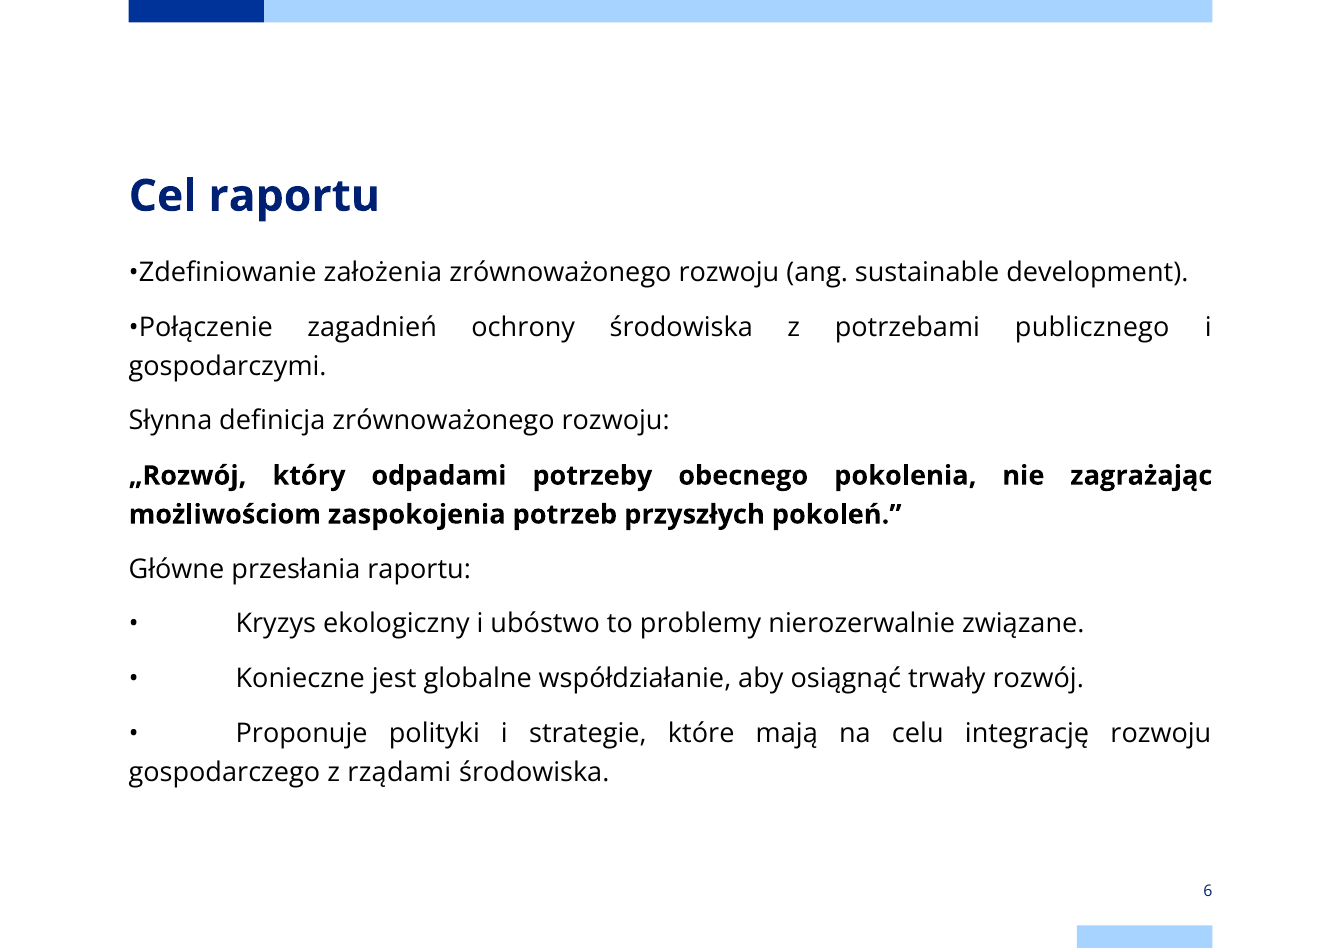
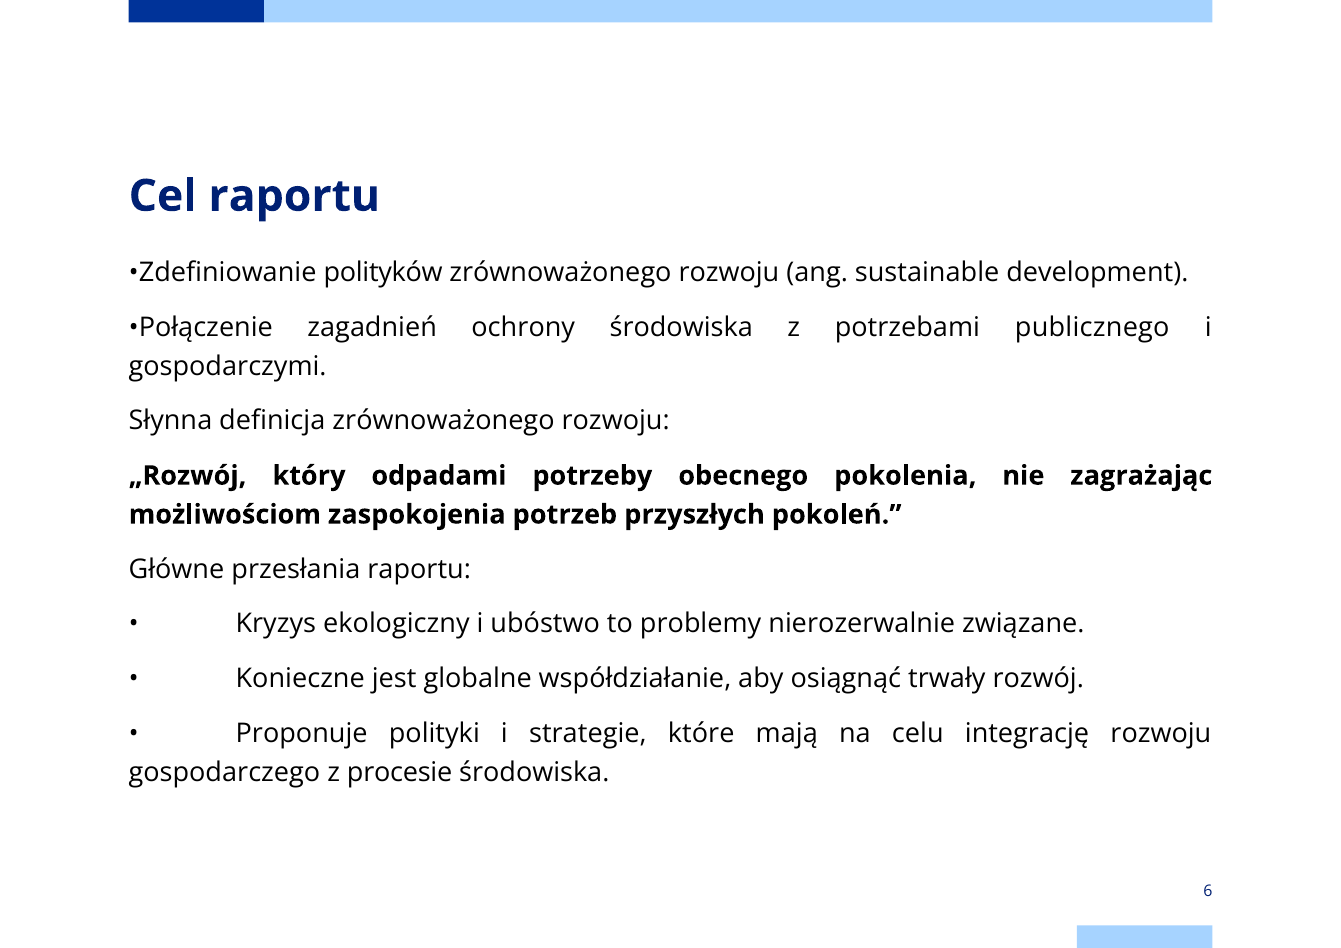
założenia: założenia -> polityków
rządami: rządami -> procesie
